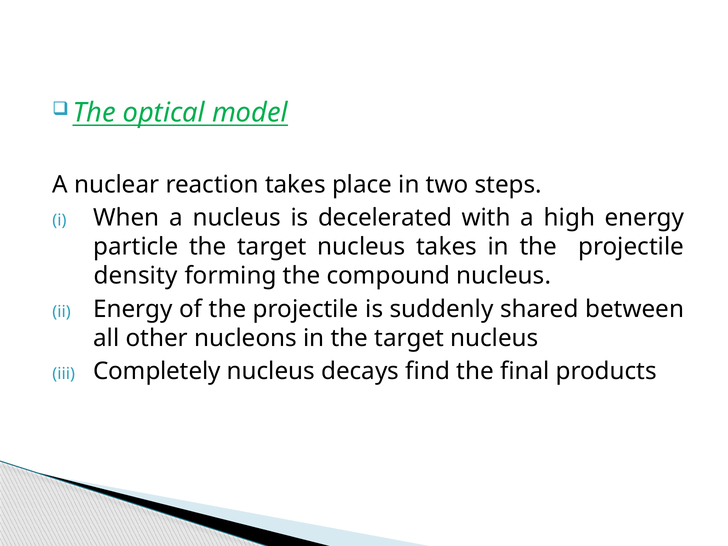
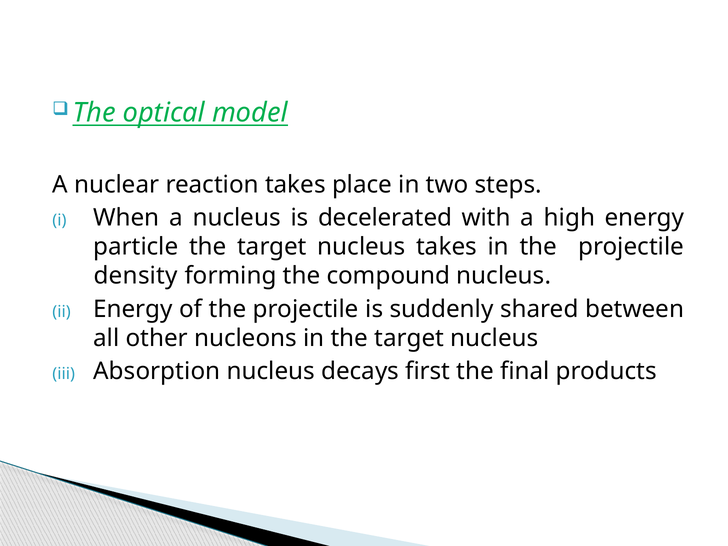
Completely: Completely -> Absorption
find: find -> first
